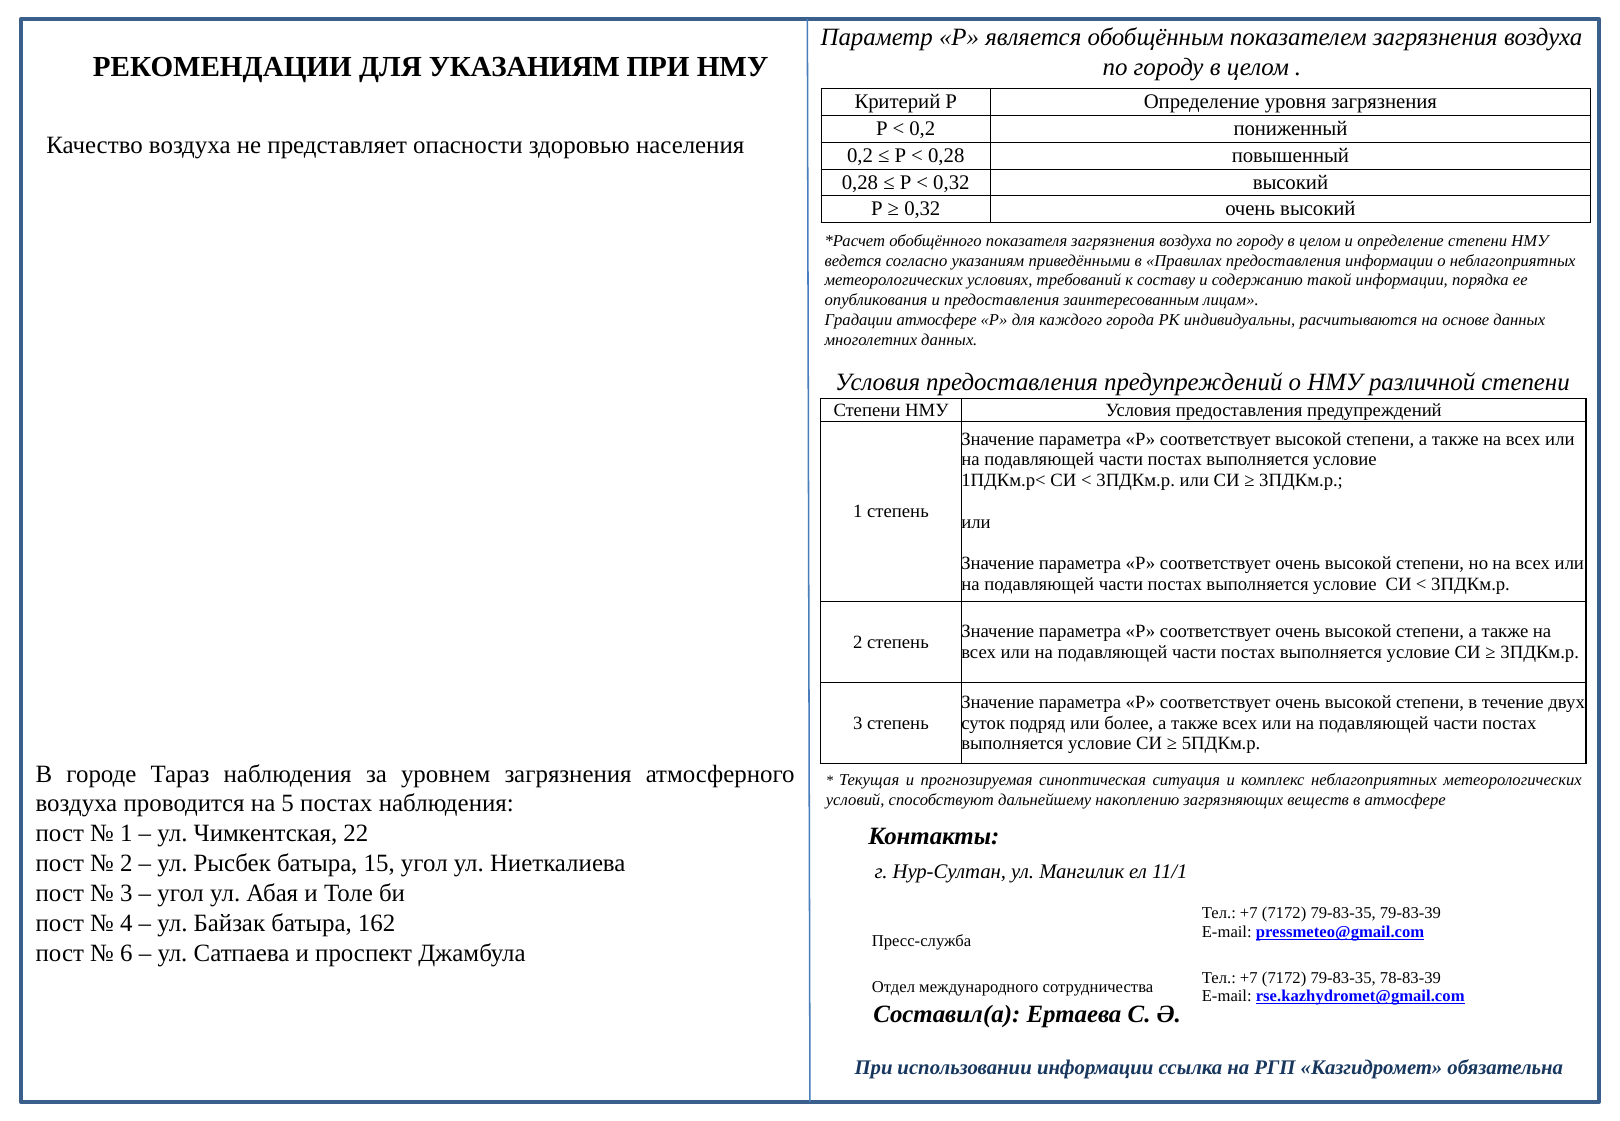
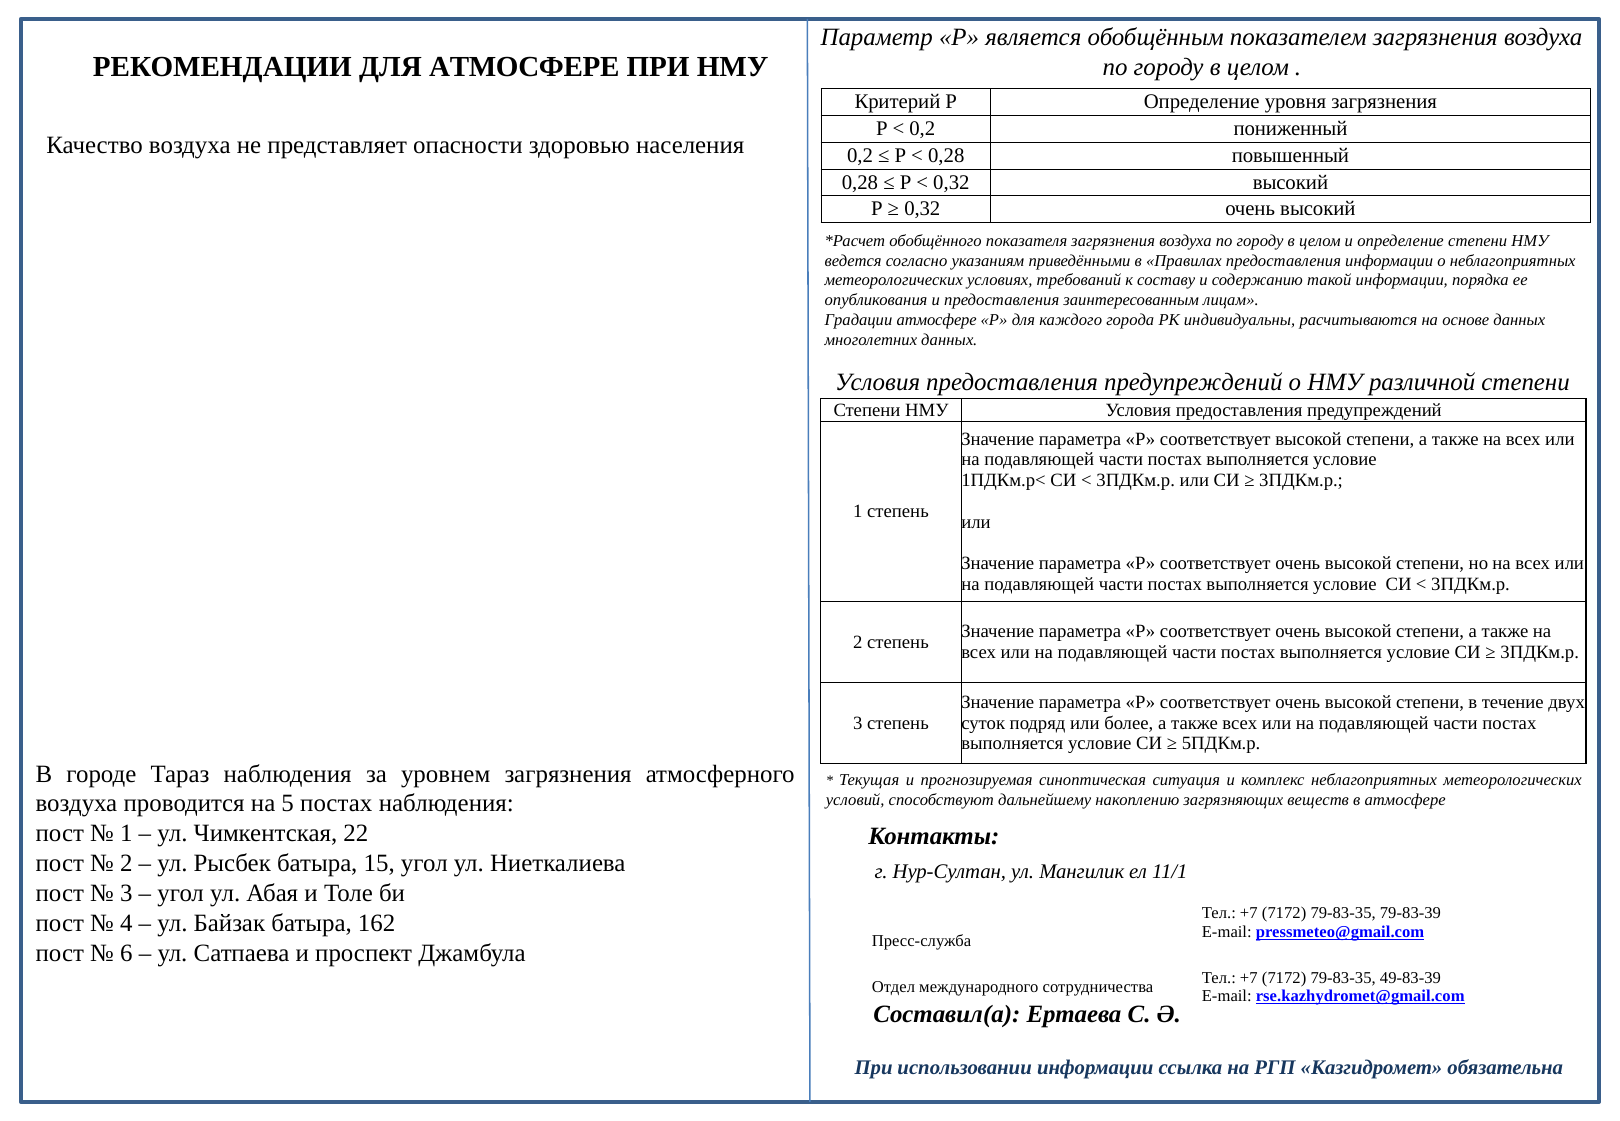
ДЛЯ УКАЗАНИЯМ: УКАЗАНИЯМ -> АТМОСФЕРЕ
78-83-39: 78-83-39 -> 49-83-39
